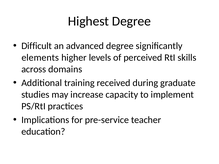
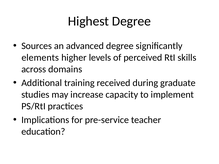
Difficult: Difficult -> Sources
